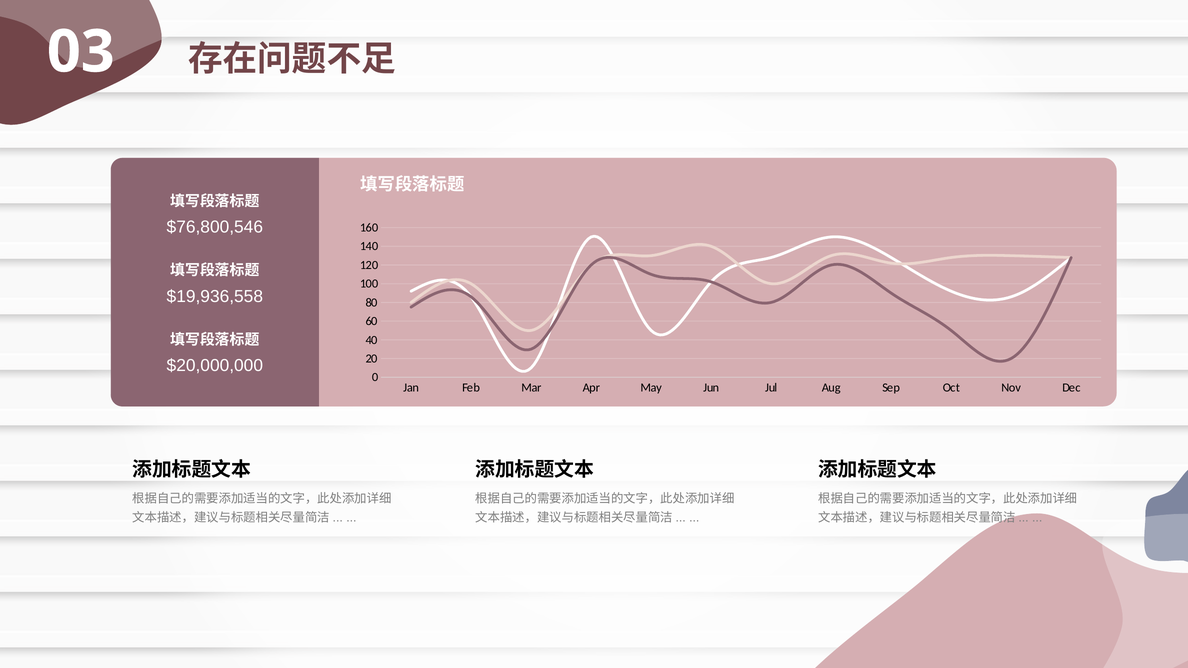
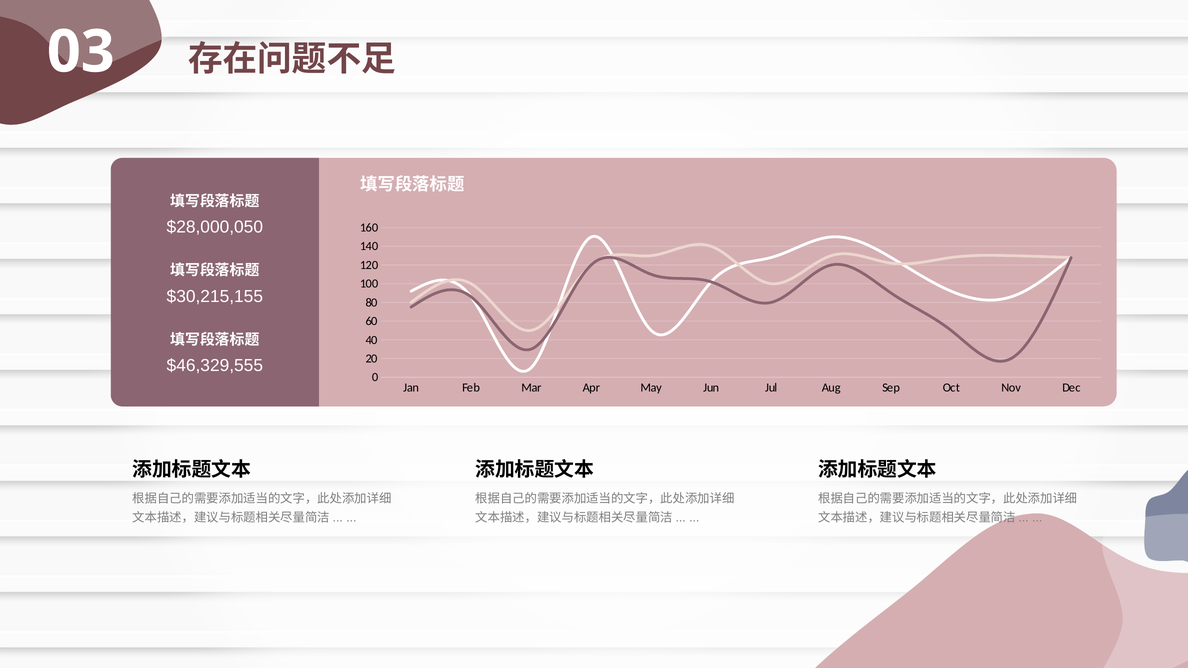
$76,800,546: $76,800,546 -> $28,000,050
$19,936,558: $19,936,558 -> $30,215,155
$20,000,000: $20,000,000 -> $46,329,555
